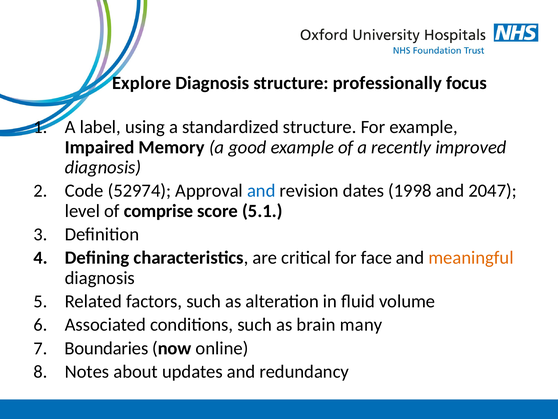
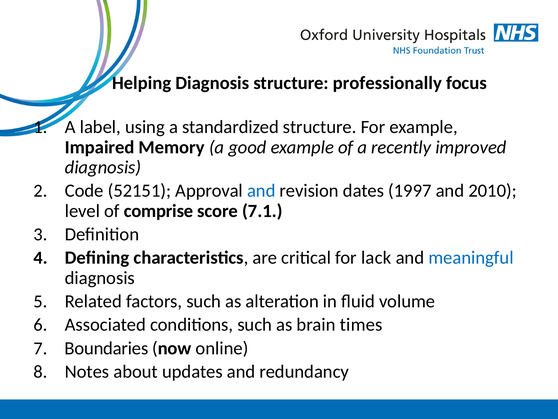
Explore: Explore -> Helping
52974: 52974 -> 52151
1998: 1998 -> 1997
2047: 2047 -> 2010
5.1: 5.1 -> 7.1
face: face -> lack
meaningful colour: orange -> blue
many: many -> times
